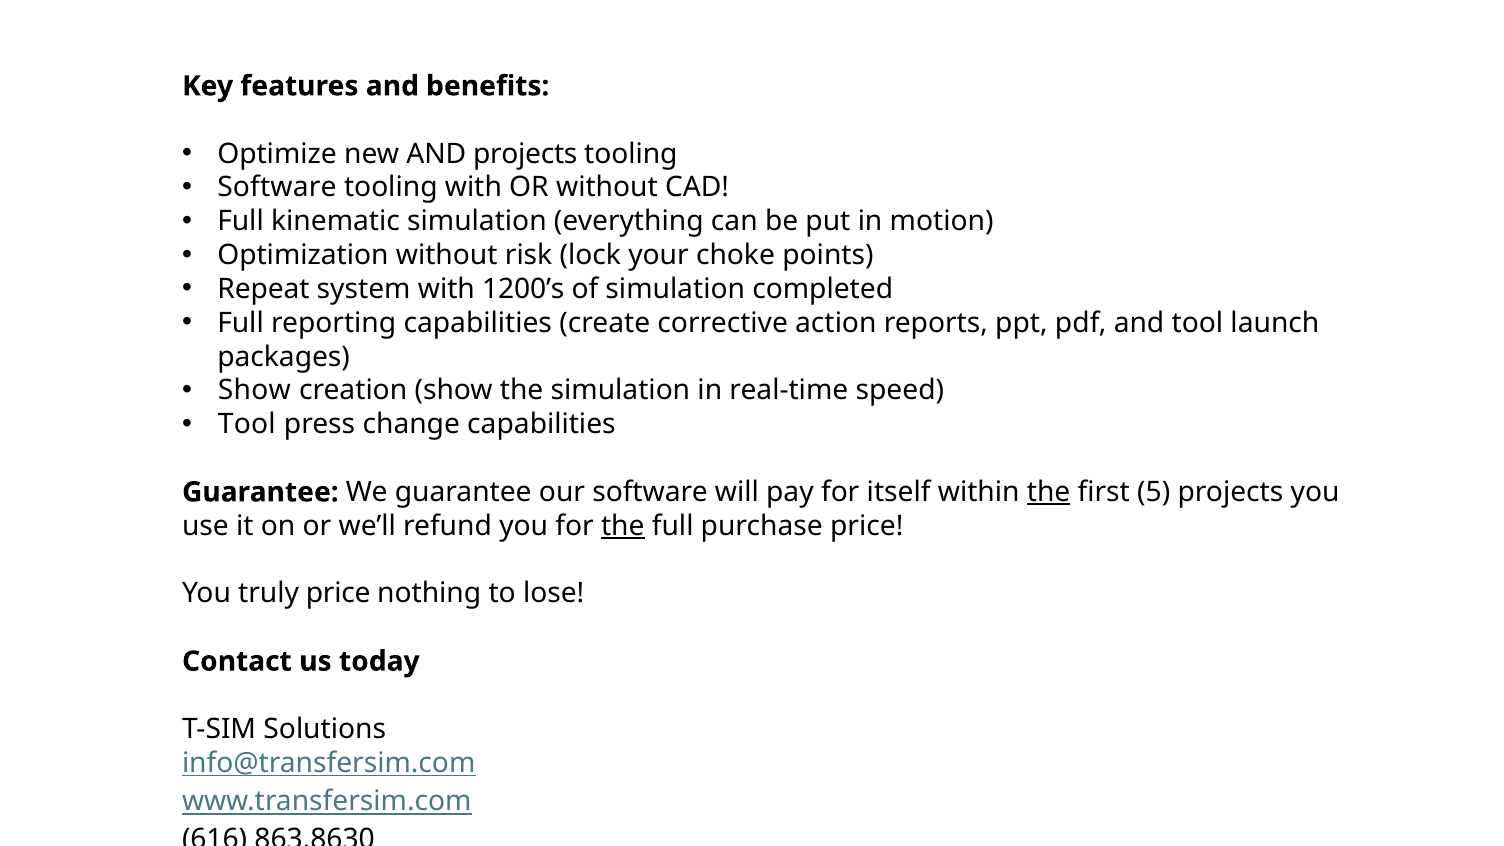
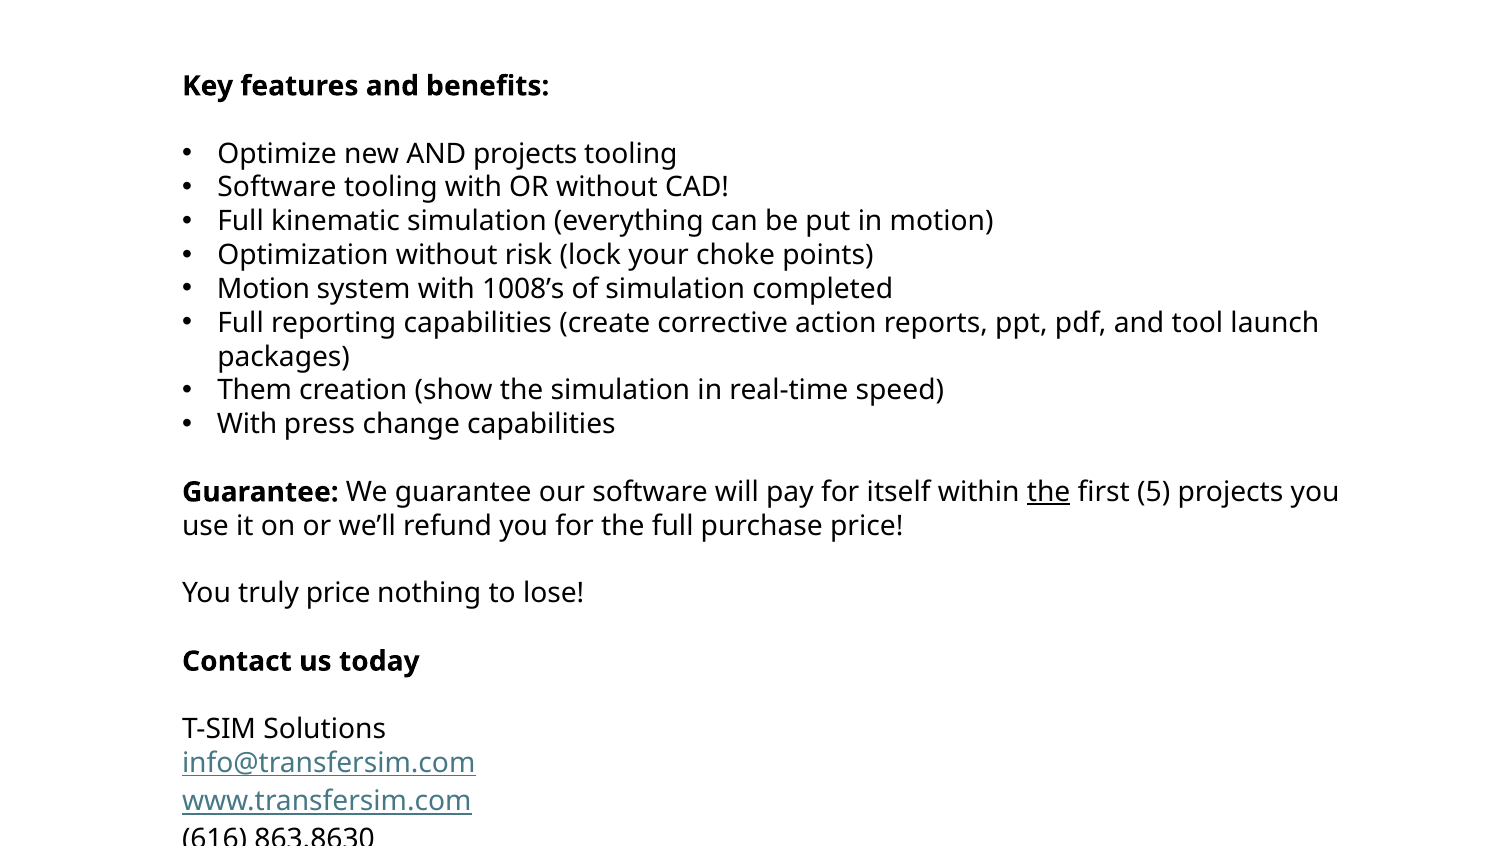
Repeat at (263, 289): Repeat -> Motion
1200’s: 1200’s -> 1008’s
Show at (254, 391): Show -> Them
Tool at (247, 424): Tool -> With
the at (623, 526) underline: present -> none
